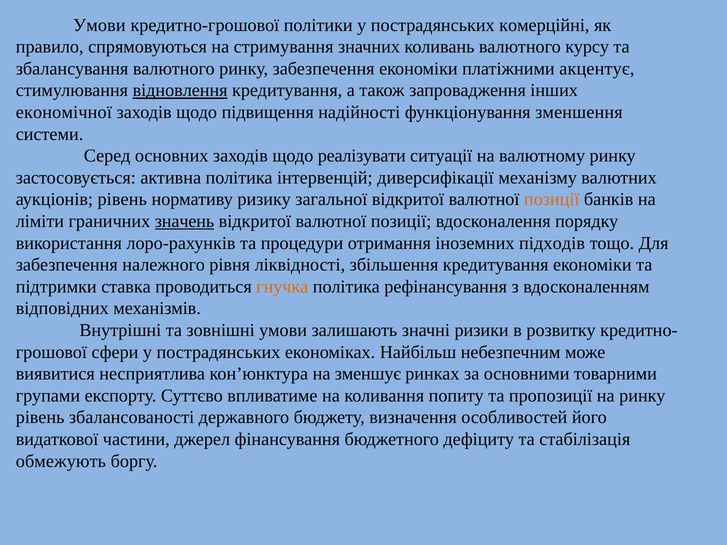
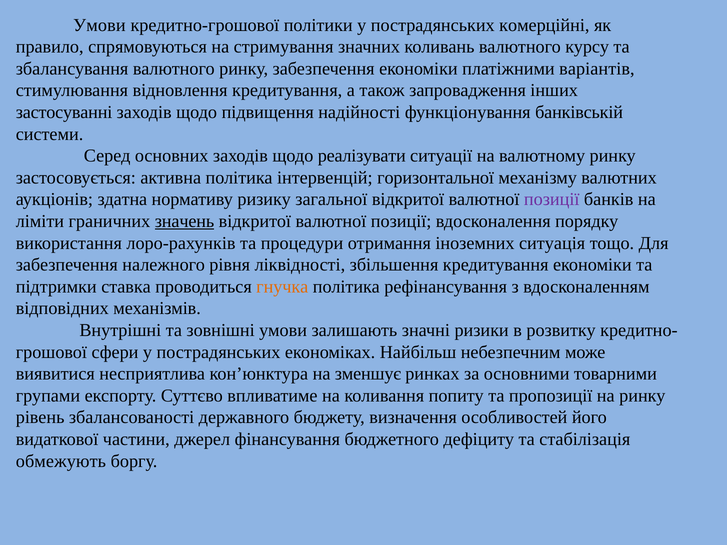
акцентує: акцентує -> варіантів
відновлення underline: present -> none
економічної: економічної -> застосуванні
зменшення: зменшення -> банківській
диверсифікації: диверсифікації -> горизонтальної
аукціонів рівень: рівень -> здатна
позиції at (552, 200) colour: orange -> purple
підходів: підходів -> ситуація
